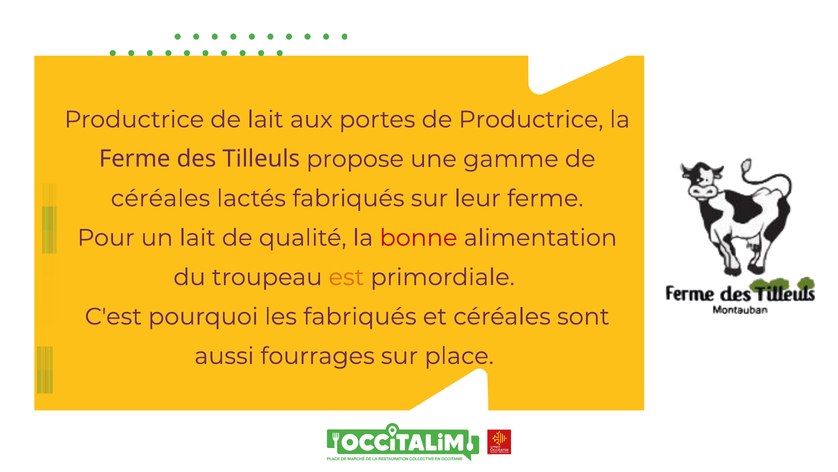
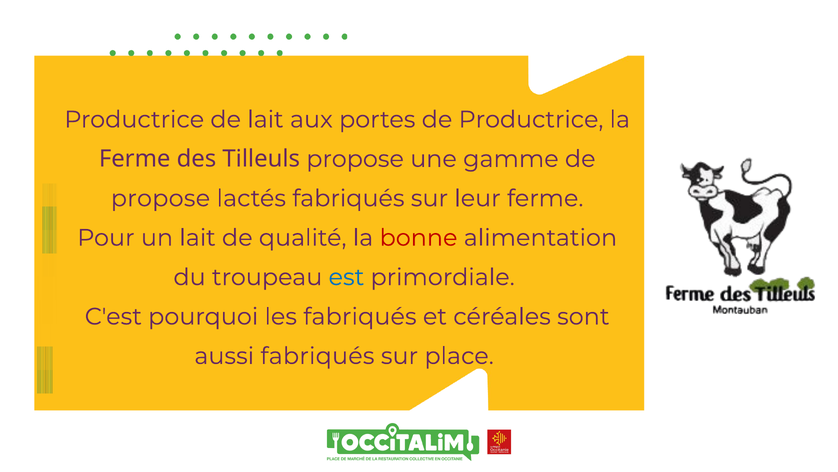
céréales at (161, 198): céréales -> propose
est colour: orange -> blue
aussi fourrages: fourrages -> fabriqués
